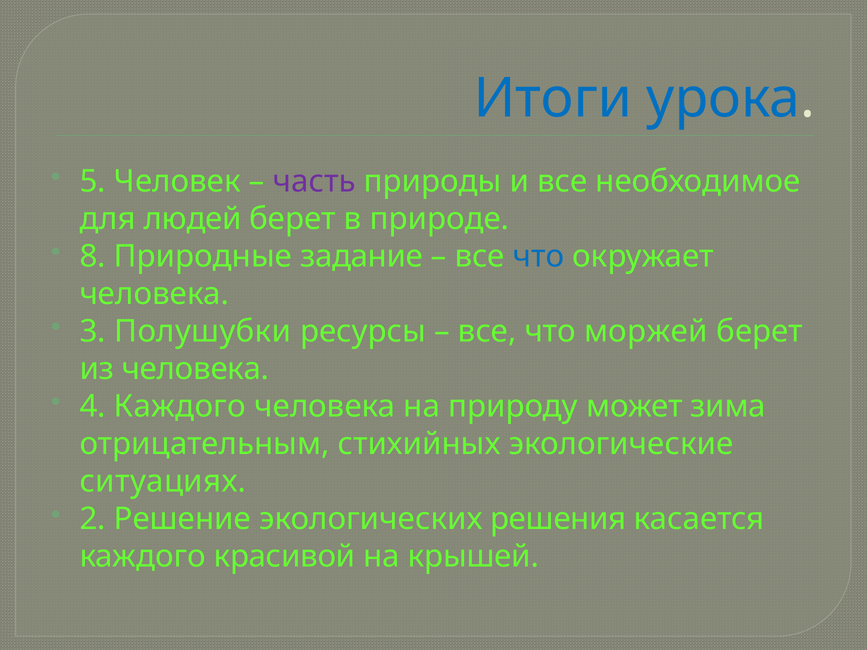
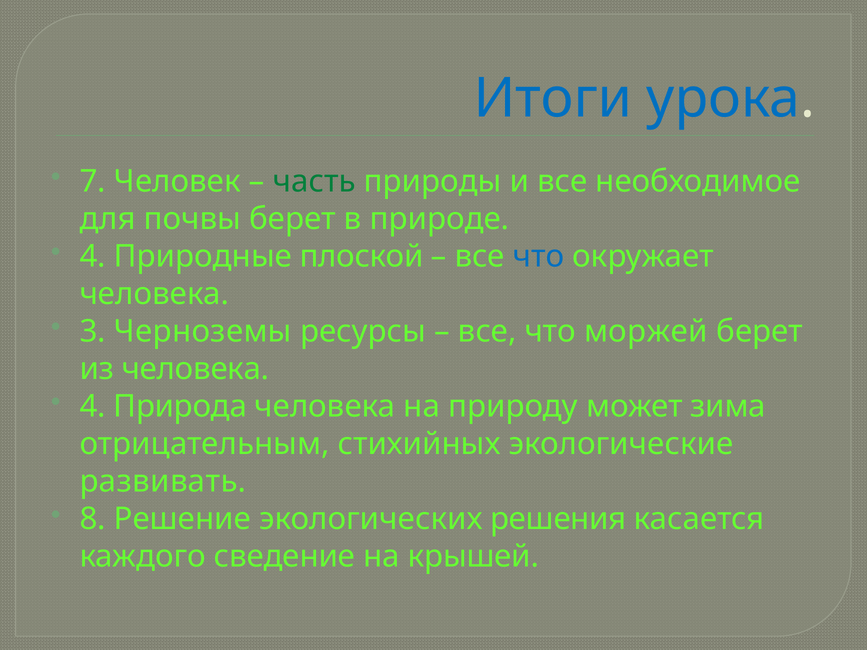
5: 5 -> 7
часть colour: purple -> green
людей: людей -> почвы
8 at (93, 256): 8 -> 4
задание: задание -> плоской
Полушубки: Полушубки -> Черноземы
4 Каждого: Каждого -> Природа
ситуациях: ситуациях -> развивать
2: 2 -> 8
красивой: красивой -> сведение
